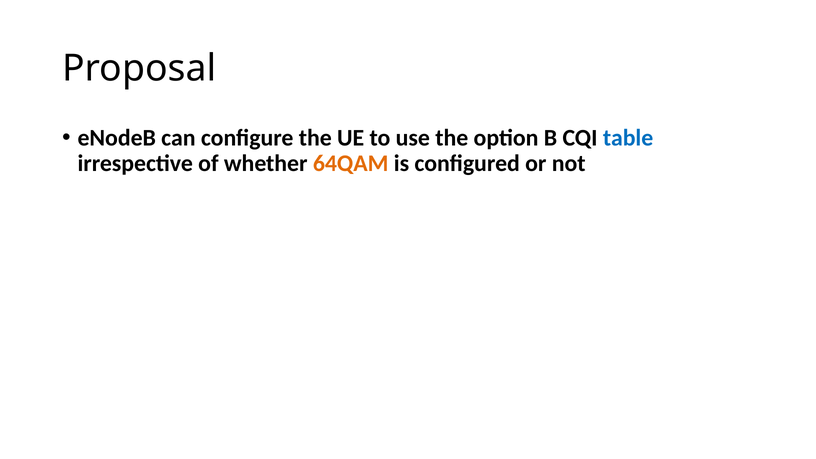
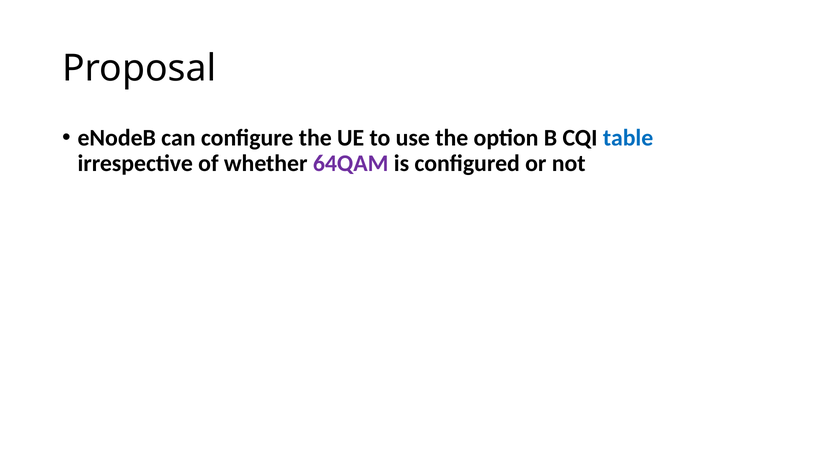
64QAM colour: orange -> purple
